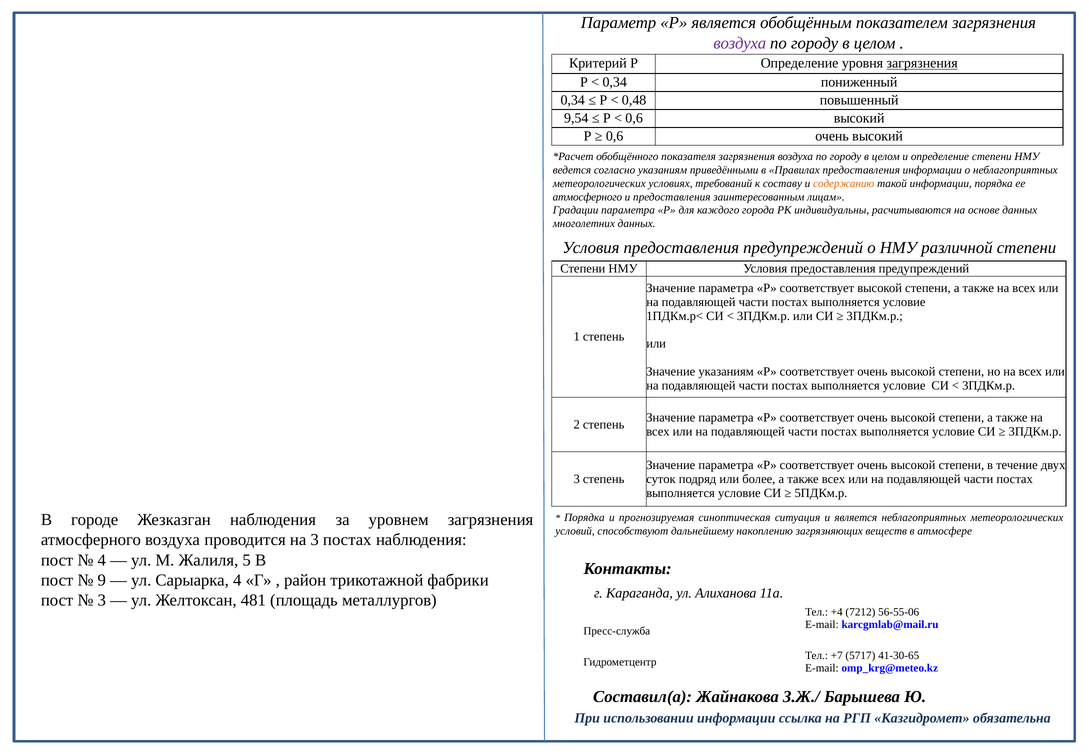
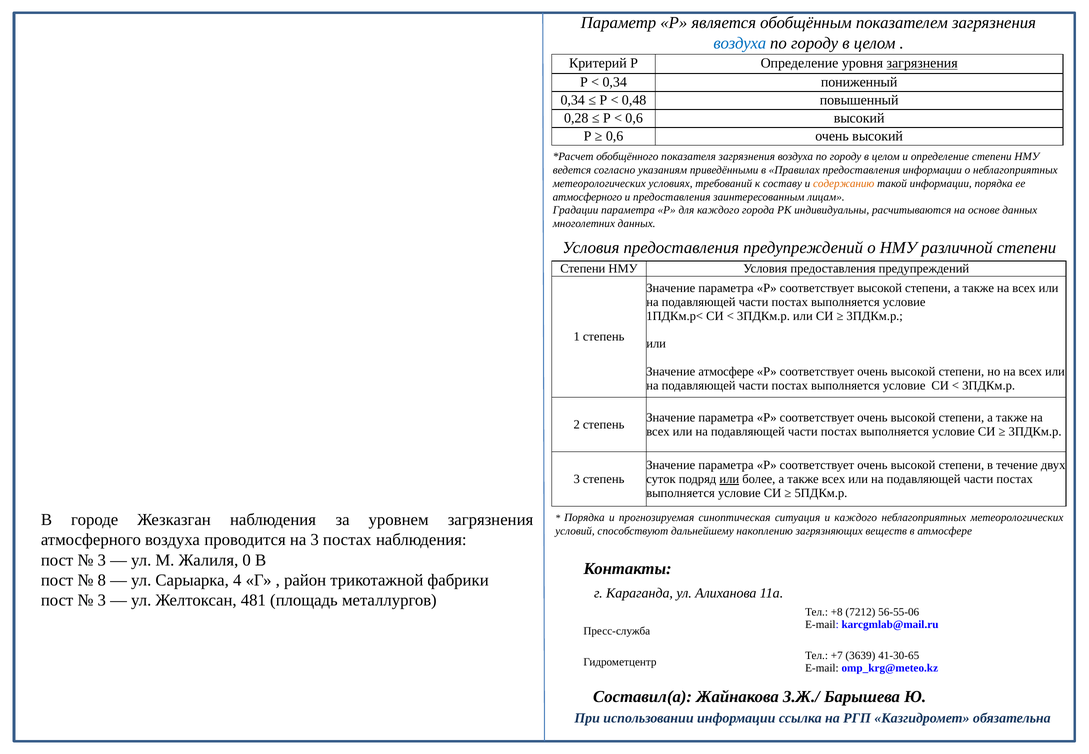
воздуха at (740, 43) colour: purple -> blue
9,54: 9,54 -> 0,28
Значение указаниям: указаниям -> атмосфере
или at (729, 479) underline: none -> present
и является: является -> каждого
4 at (102, 560): 4 -> 3
5: 5 -> 0
9: 9 -> 8
+4: +4 -> +8
5717: 5717 -> 3639
